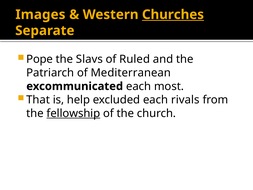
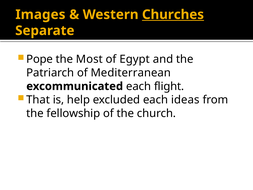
Slavs: Slavs -> Most
Ruled: Ruled -> Egypt
most: most -> flight
rivals: rivals -> ideas
fellowship underline: present -> none
